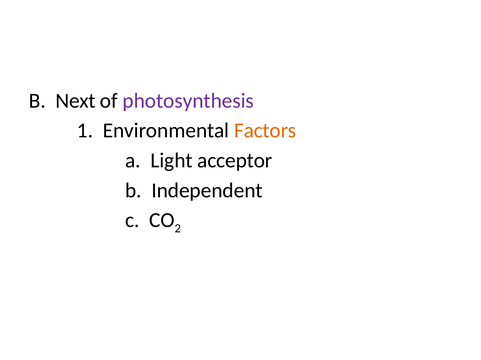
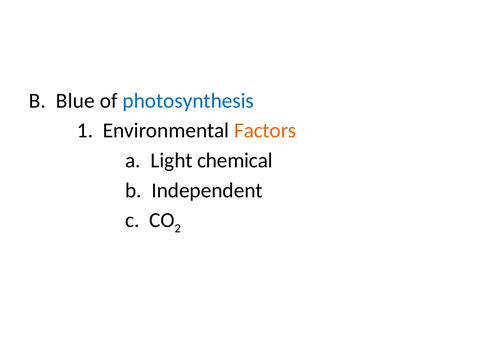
Next: Next -> Blue
photosynthesis colour: purple -> blue
acceptor: acceptor -> chemical
